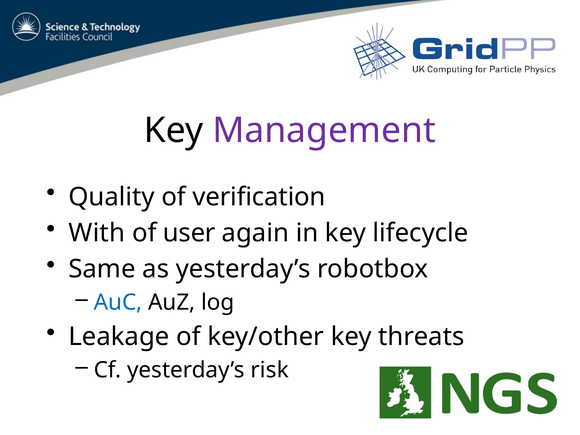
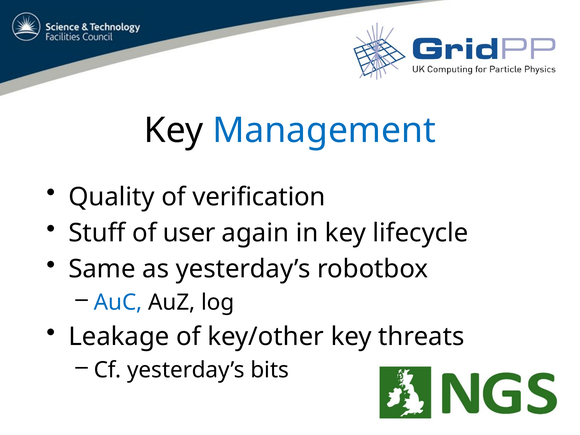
Management colour: purple -> blue
With: With -> Stuff
risk: risk -> bits
